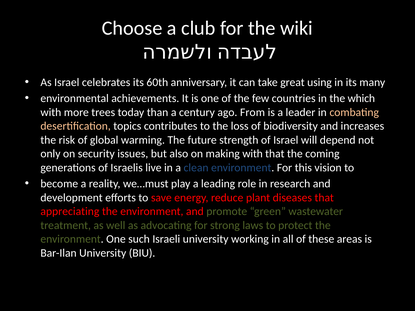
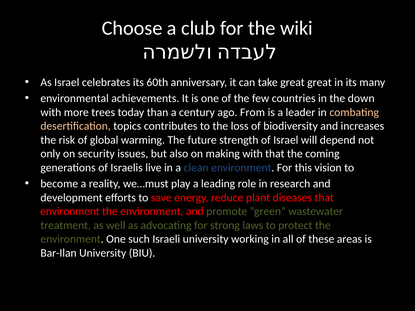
great using: using -> great
which: which -> down
appreciating at (70, 212): appreciating -> environment
